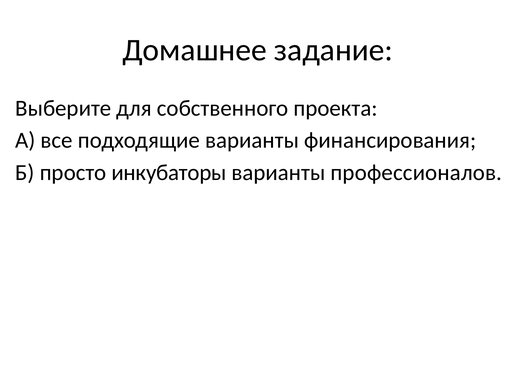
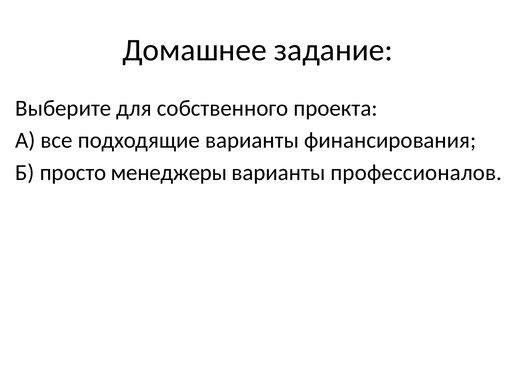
инкубаторы: инкубаторы -> менеджеры
